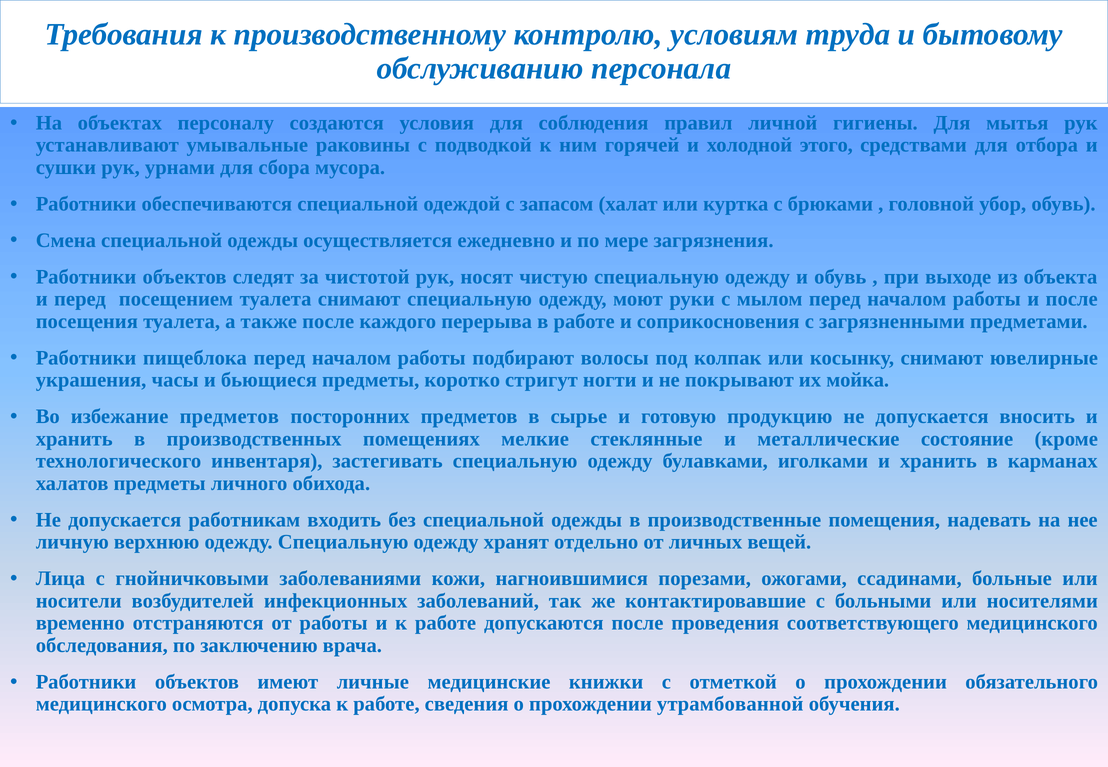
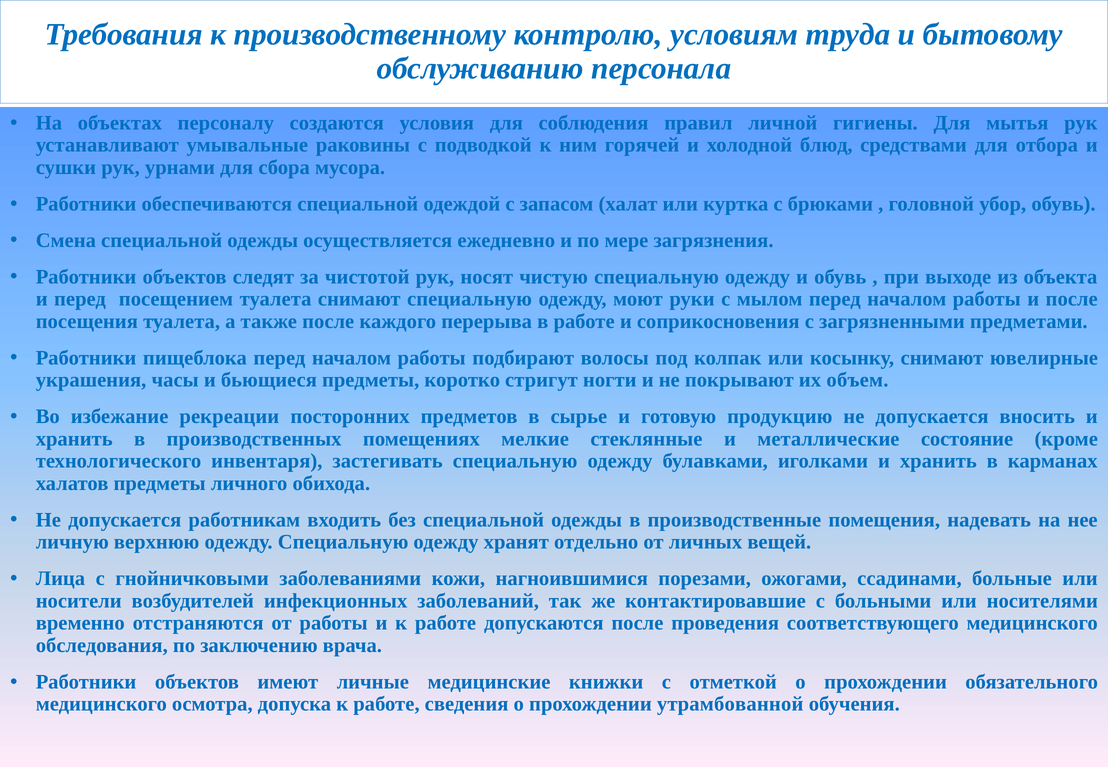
этого: этого -> блюд
мойка: мойка -> объем
избежание предметов: предметов -> рекреации
